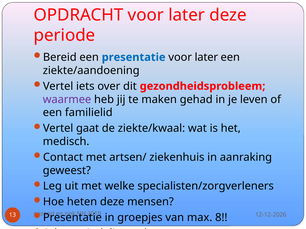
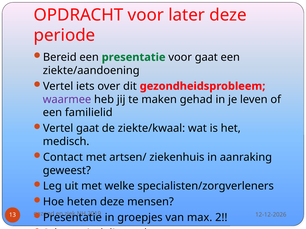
presentatie at (134, 57) colour: blue -> green
later at (206, 57): later -> gaat
8: 8 -> 2
